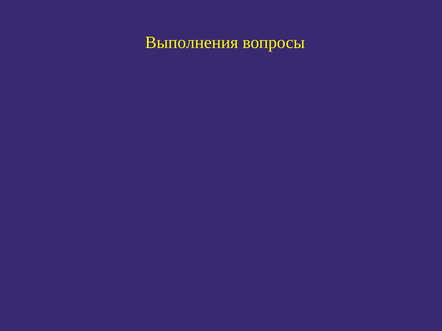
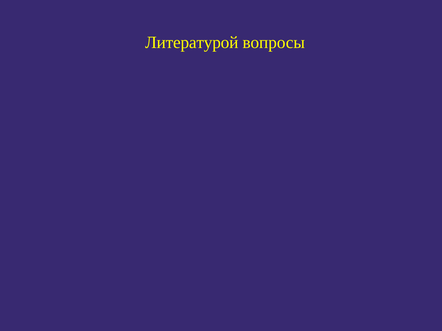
Выполнения: Выполнения -> Литературой
